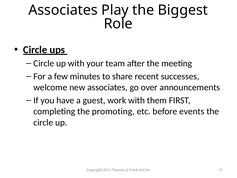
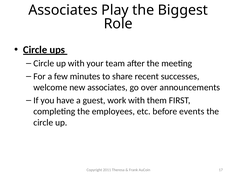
promoting: promoting -> employees
